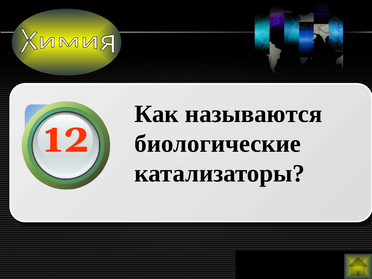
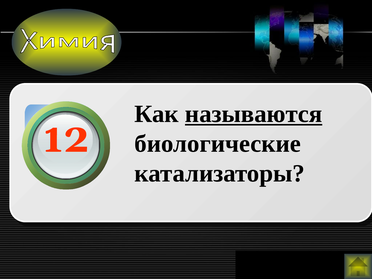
называются underline: none -> present
